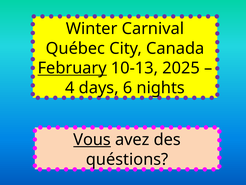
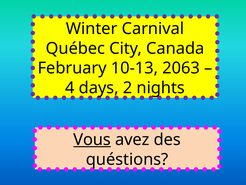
February underline: present -> none
2025: 2025 -> 2063
6: 6 -> 2
